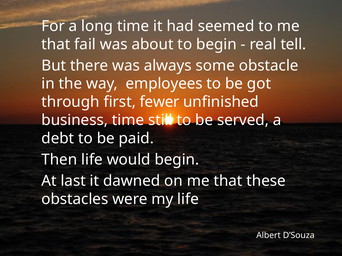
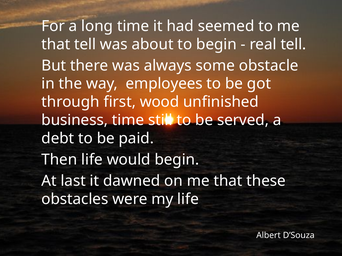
that fail: fail -> tell
fewer: fewer -> wood
